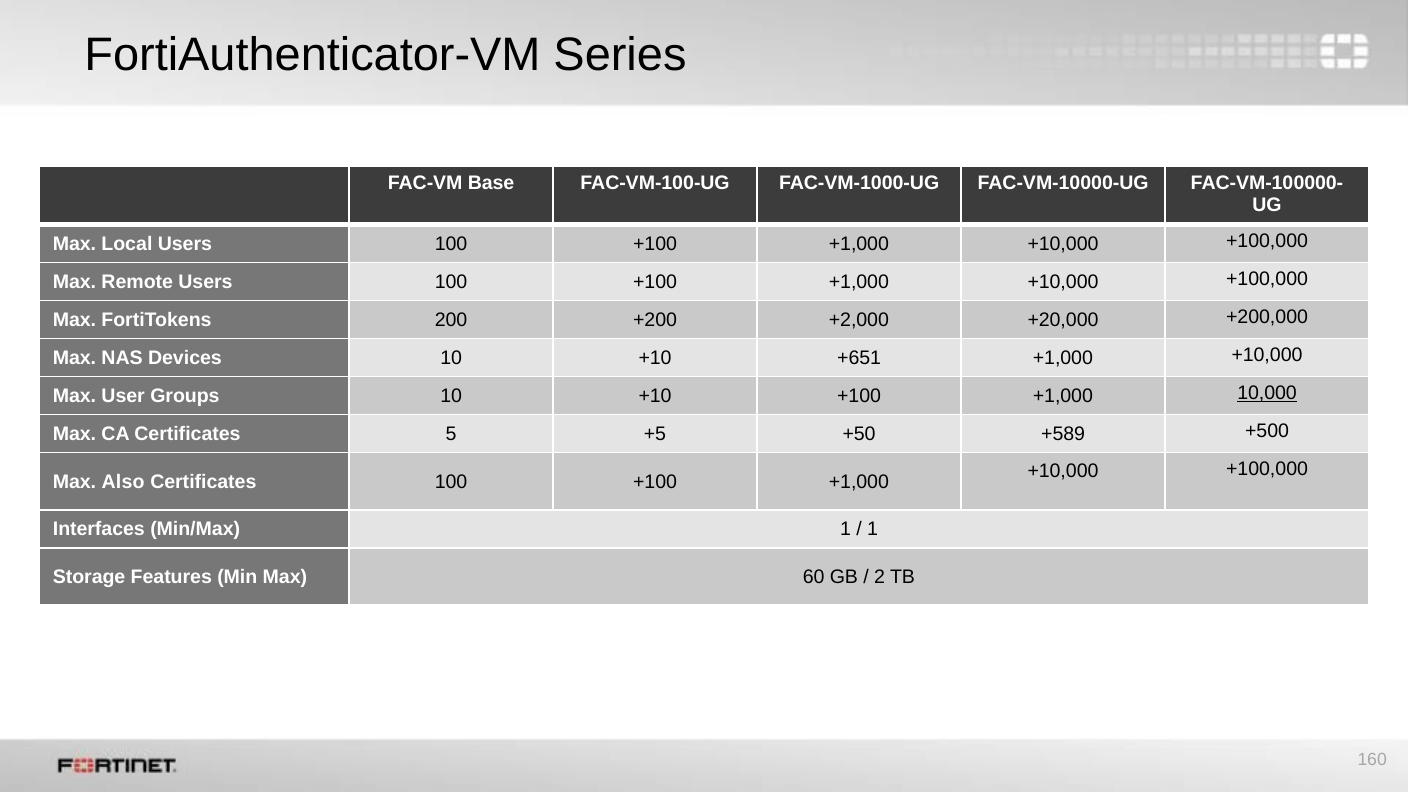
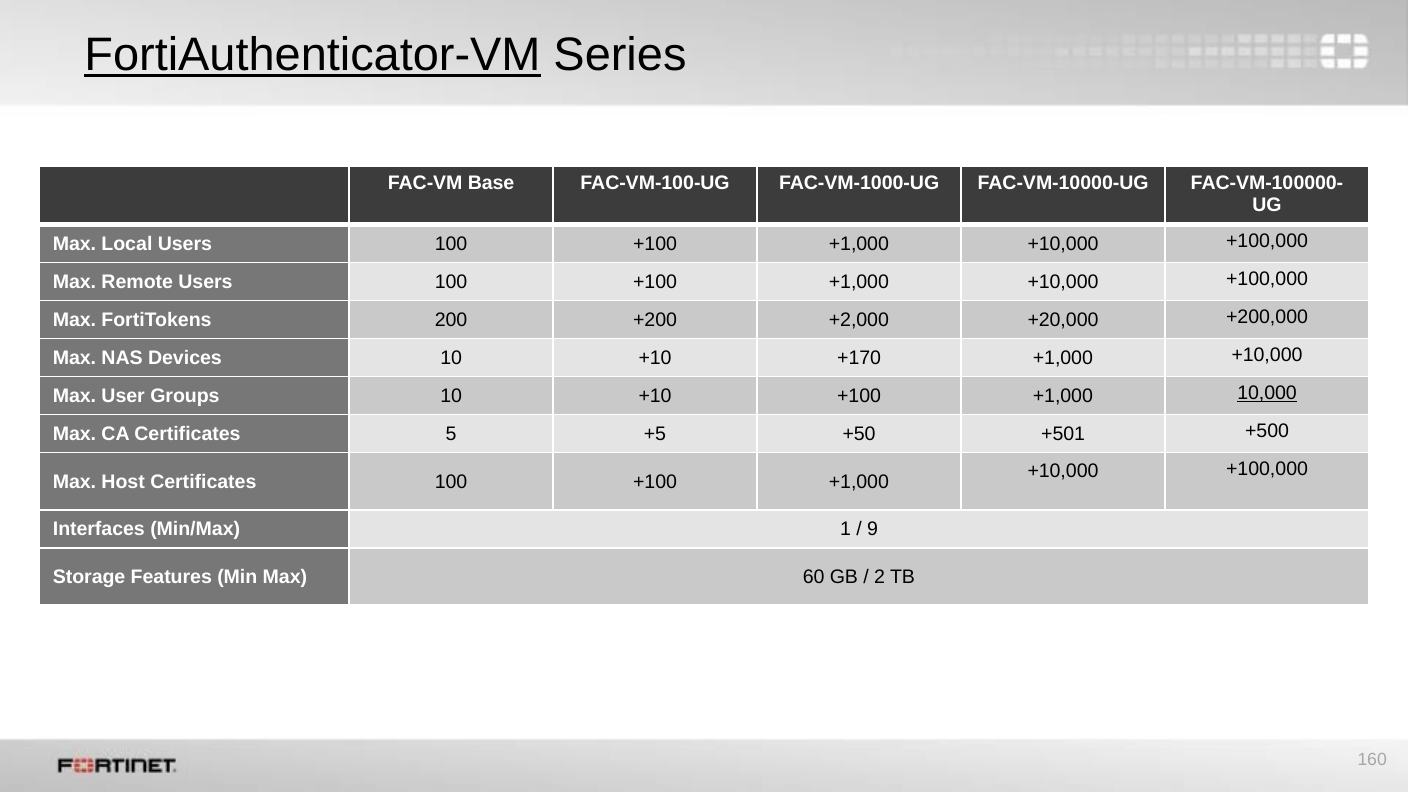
FortiAuthenticator-VM underline: none -> present
+651: +651 -> +170
+589: +589 -> +501
Also: Also -> Host
1 at (873, 529): 1 -> 9
